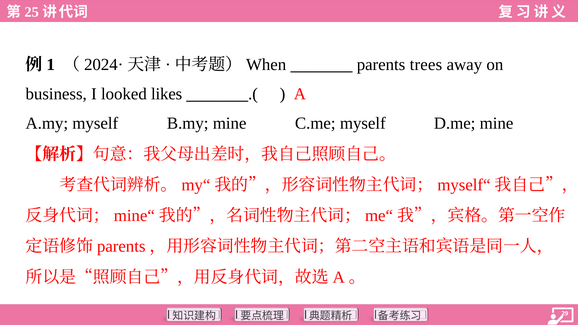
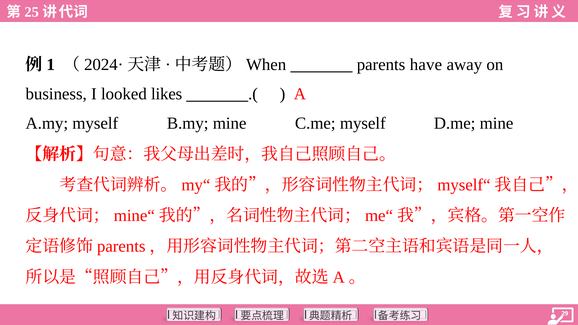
trees: trees -> have
